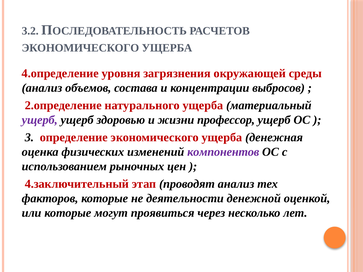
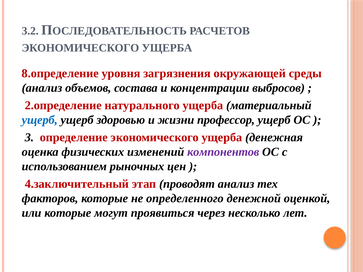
4.определение: 4.определение -> 8.определение
ущерб at (40, 120) colour: purple -> blue
деятельности: деятельности -> определенного
